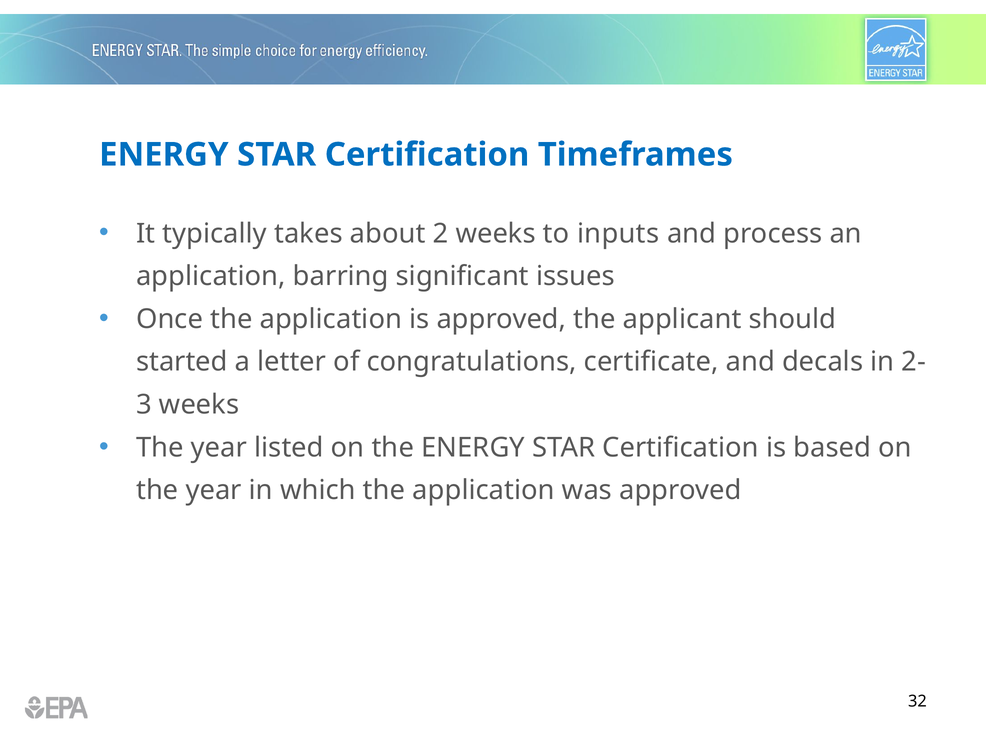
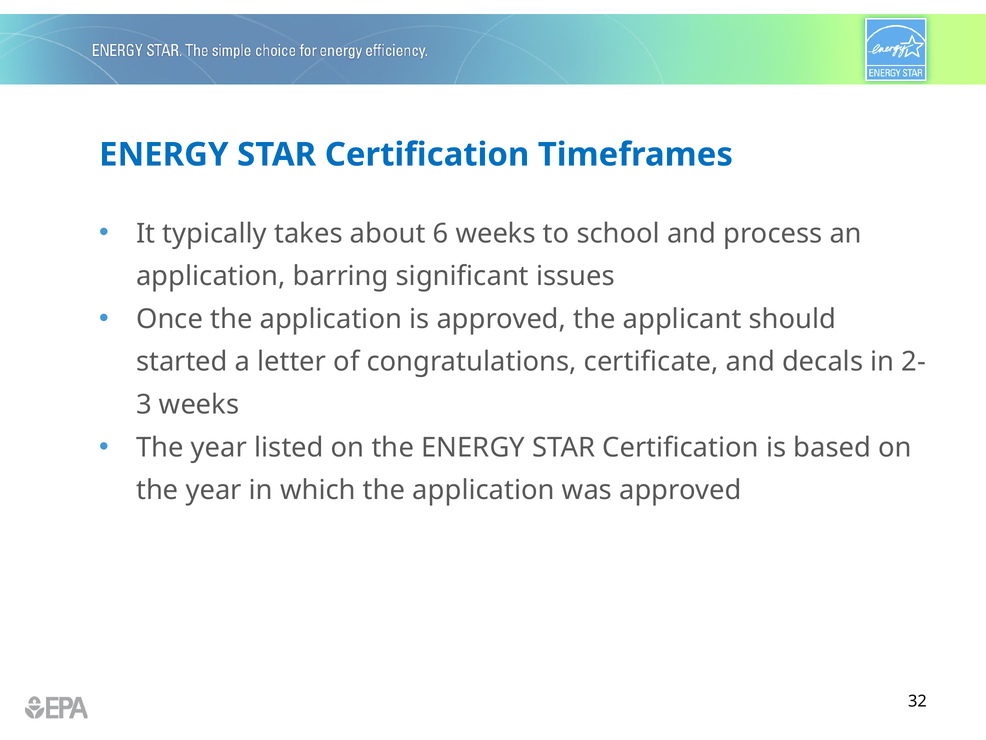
2: 2 -> 6
inputs: inputs -> school
